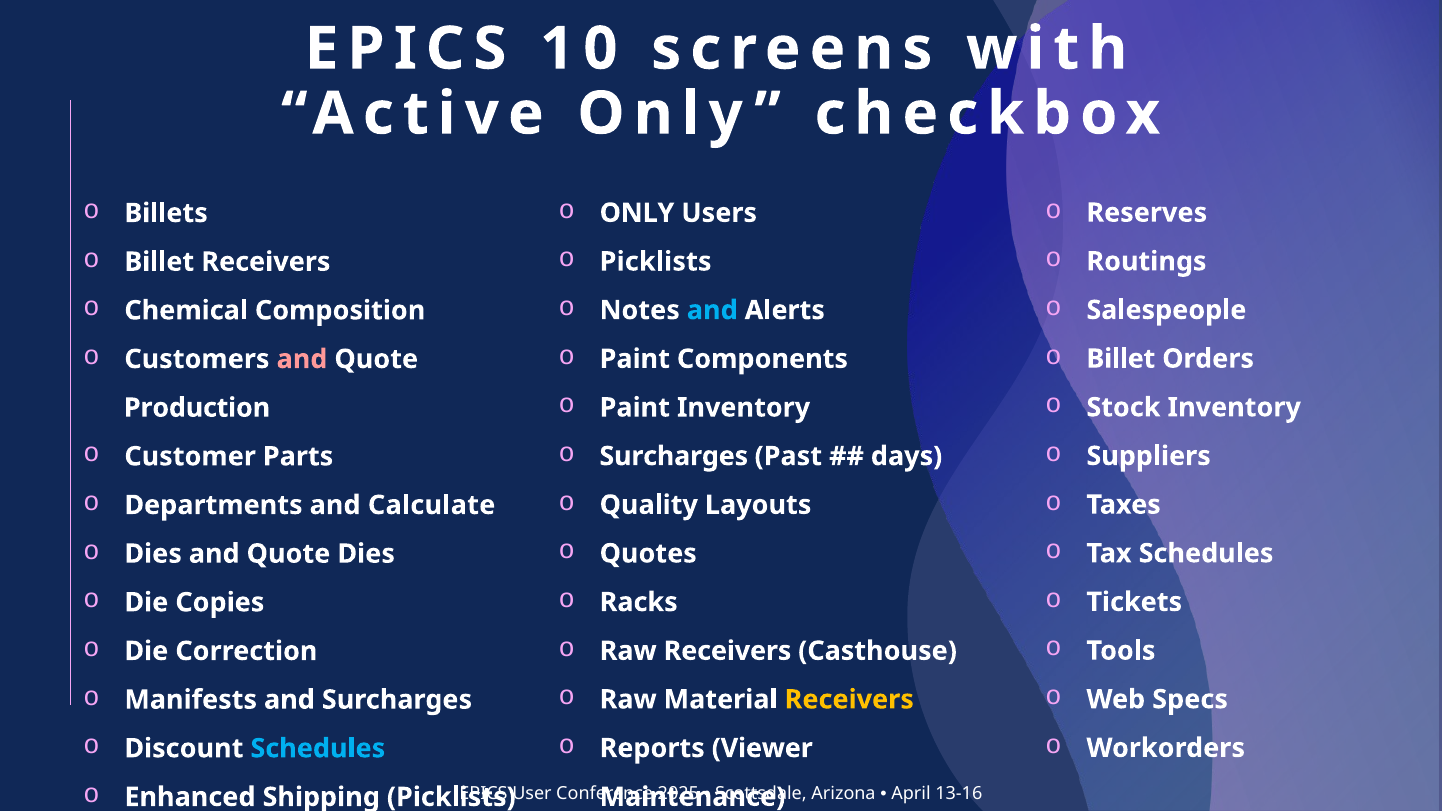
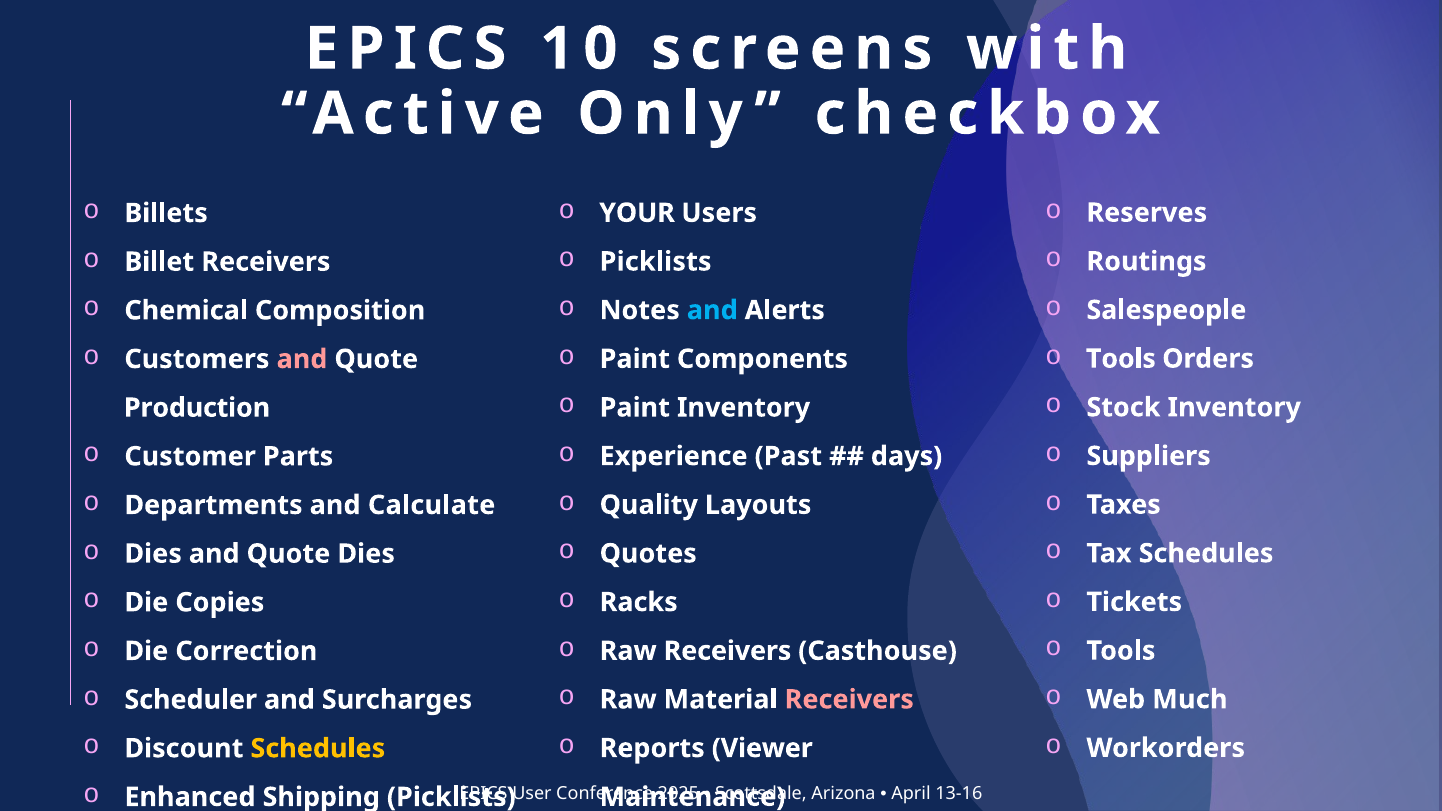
ONLY at (637, 213): ONLY -> YOUR
Billet at (1121, 359): Billet -> Tools
Surcharges at (674, 456): Surcharges -> Experience
Specs: Specs -> Much
Receivers at (849, 700) colour: yellow -> pink
Manifests: Manifests -> Scheduler
Schedules at (318, 749) colour: light blue -> yellow
